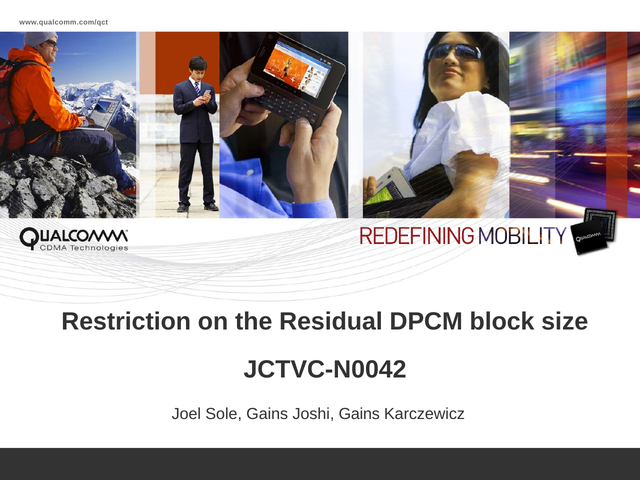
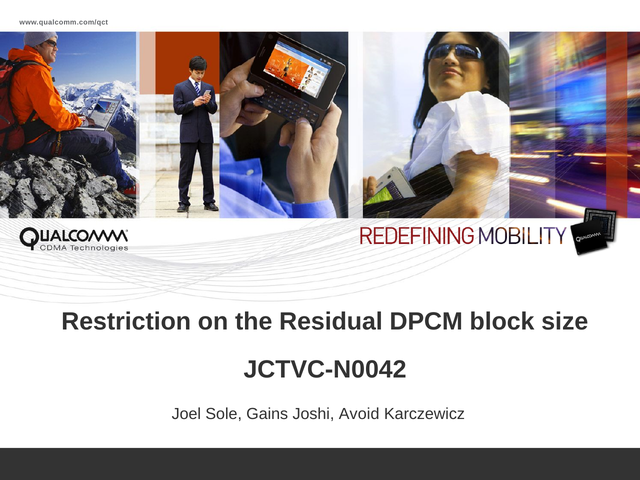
Joshi Gains: Gains -> Avoid
